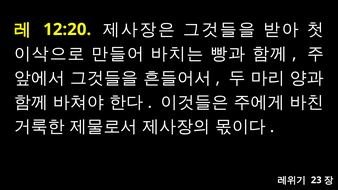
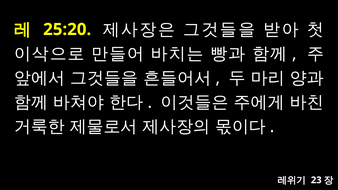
12:20: 12:20 -> 25:20
